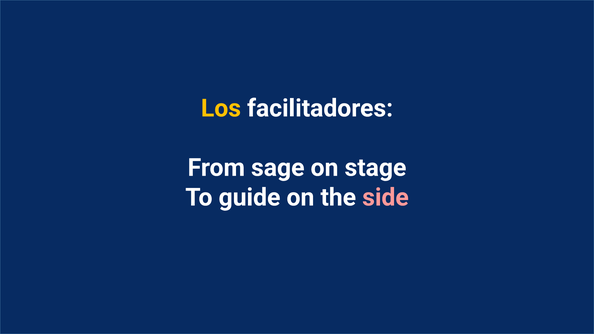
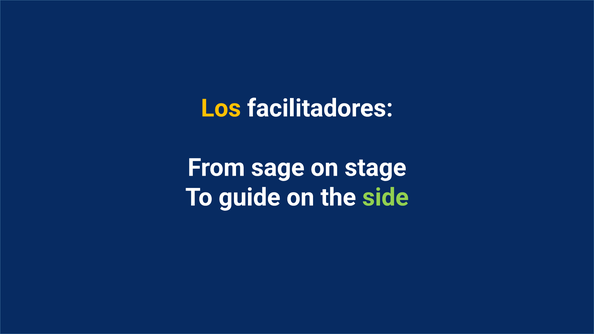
side colour: pink -> light green
